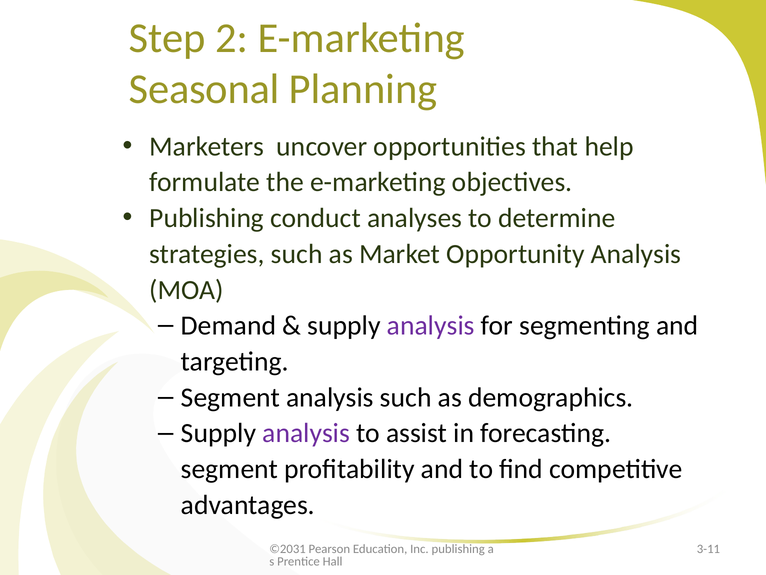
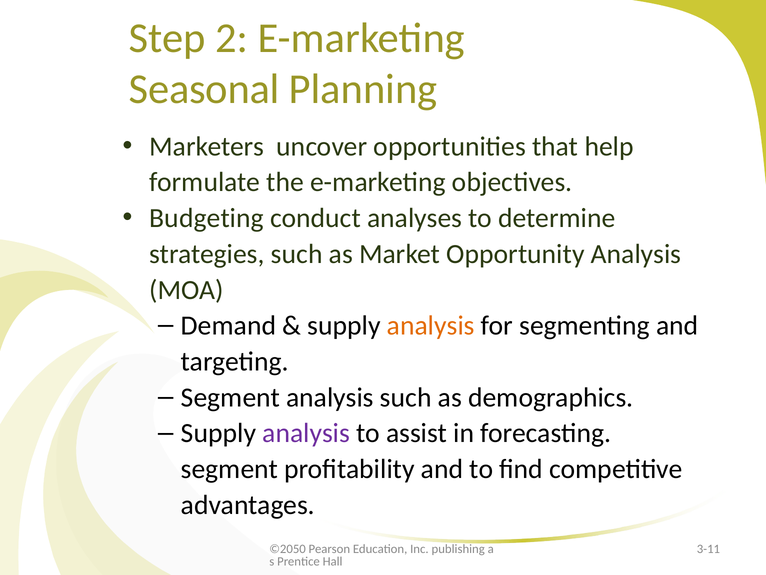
Publishing at (207, 218): Publishing -> Budgeting
analysis at (431, 325) colour: purple -> orange
©2031: ©2031 -> ©2050
